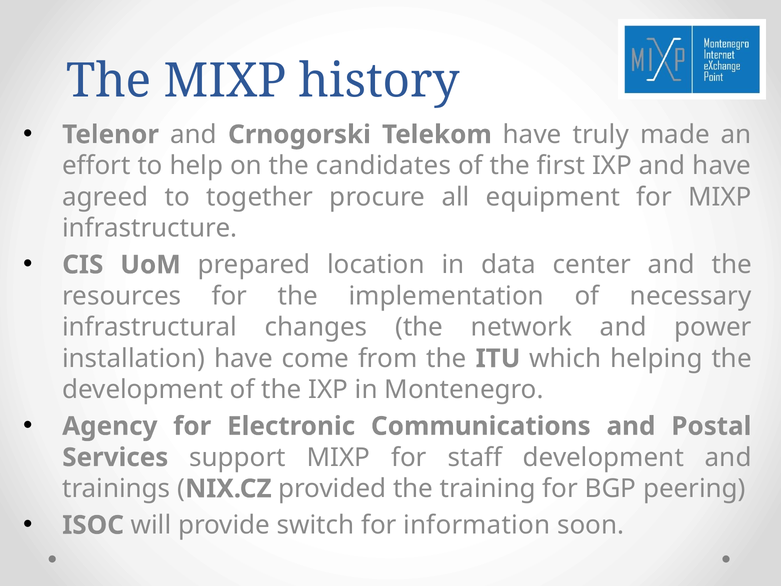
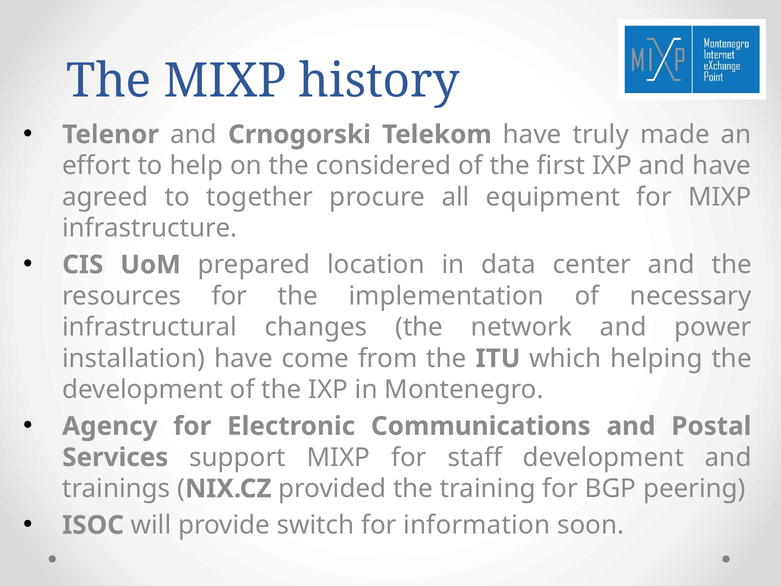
candidates: candidates -> considered
